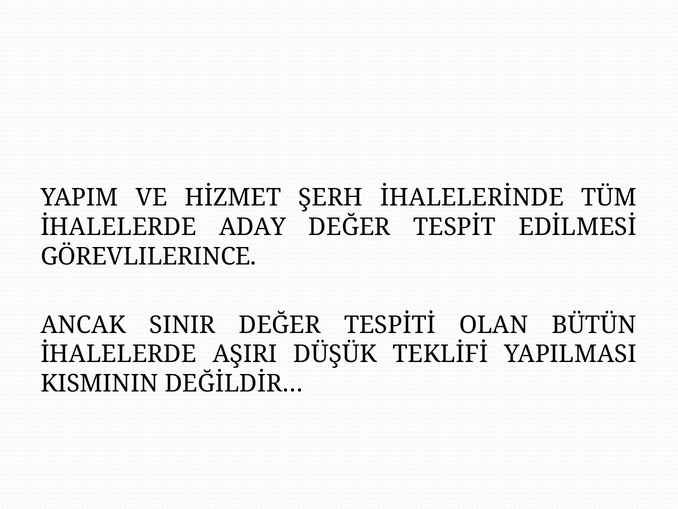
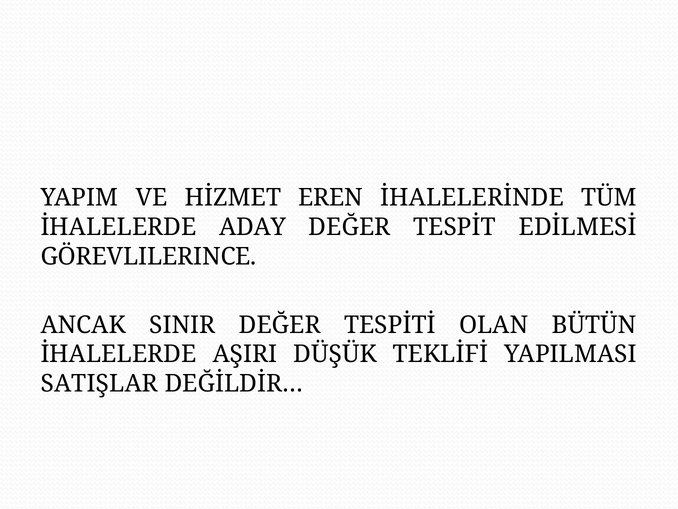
ŞERH: ŞERH -> EREN
KISMININ: KISMININ -> SATIŞLAR
